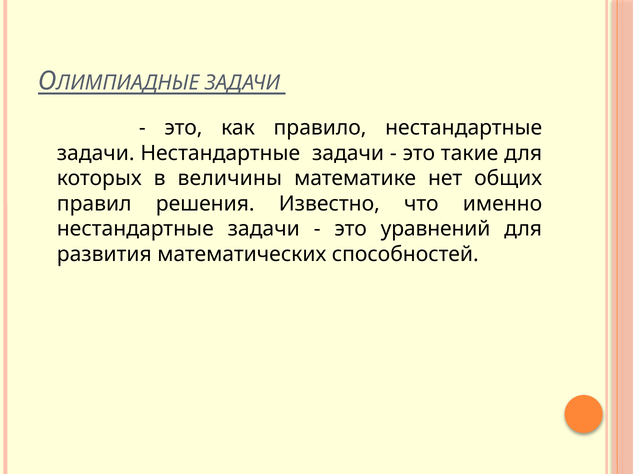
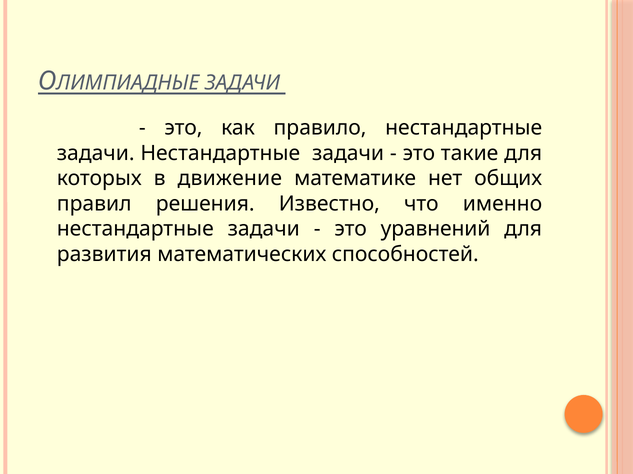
величины: величины -> движение
